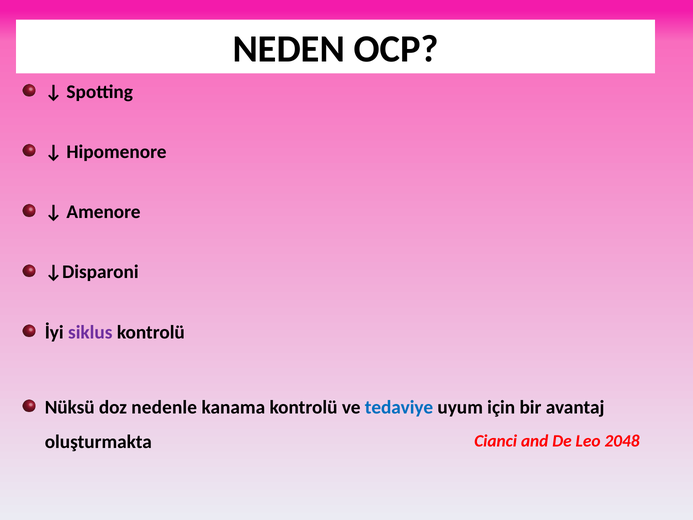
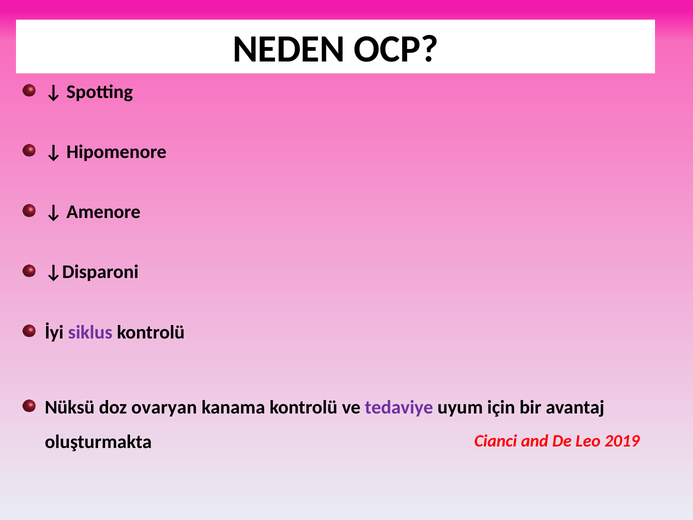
nedenle: nedenle -> ovaryan
tedaviye colour: blue -> purple
2048: 2048 -> 2019
